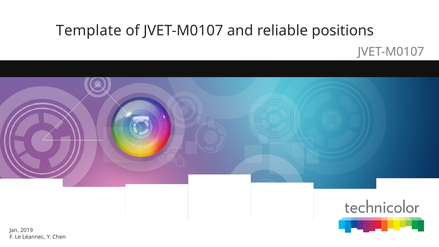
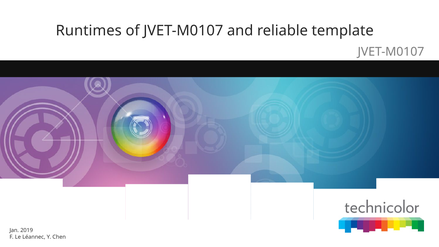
Template: Template -> Runtimes
positions: positions -> template
